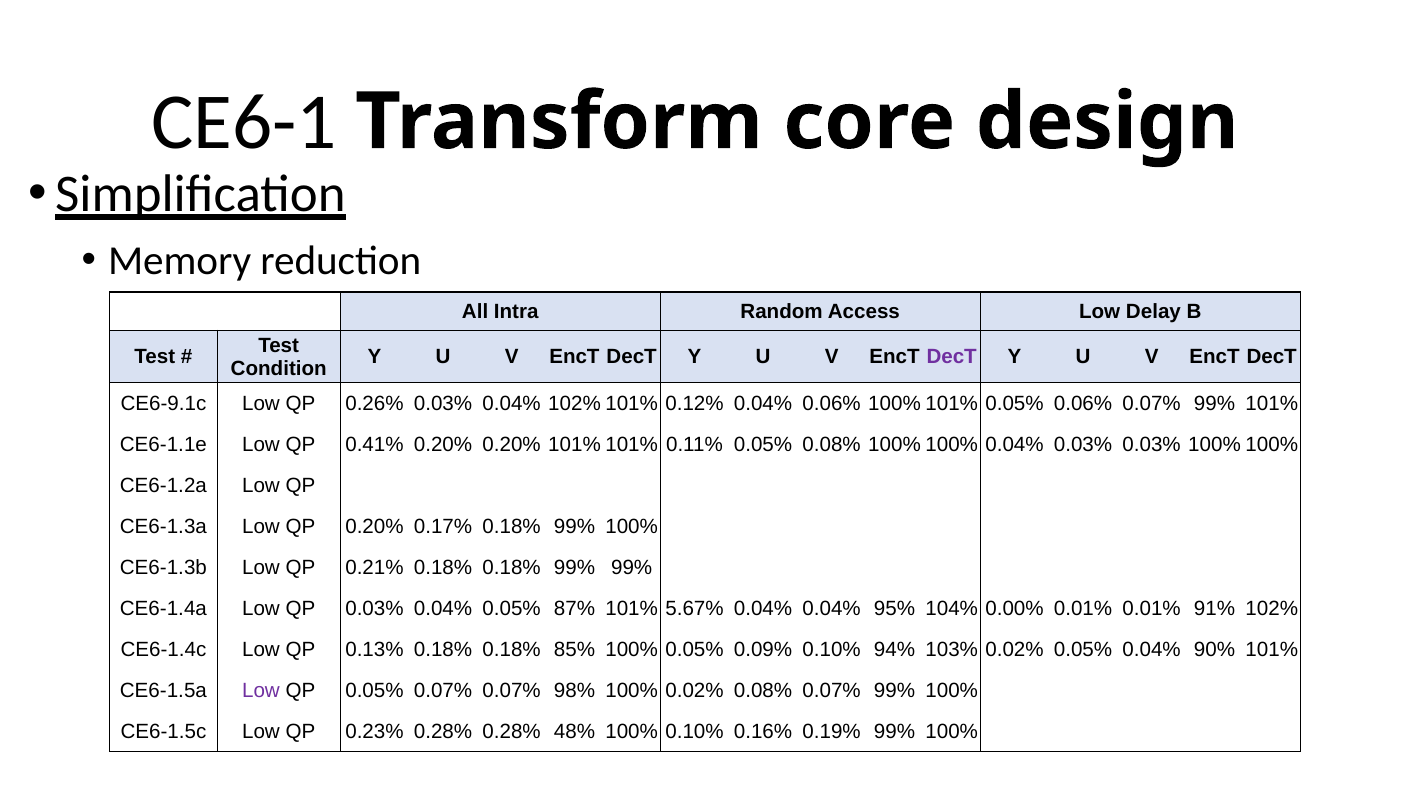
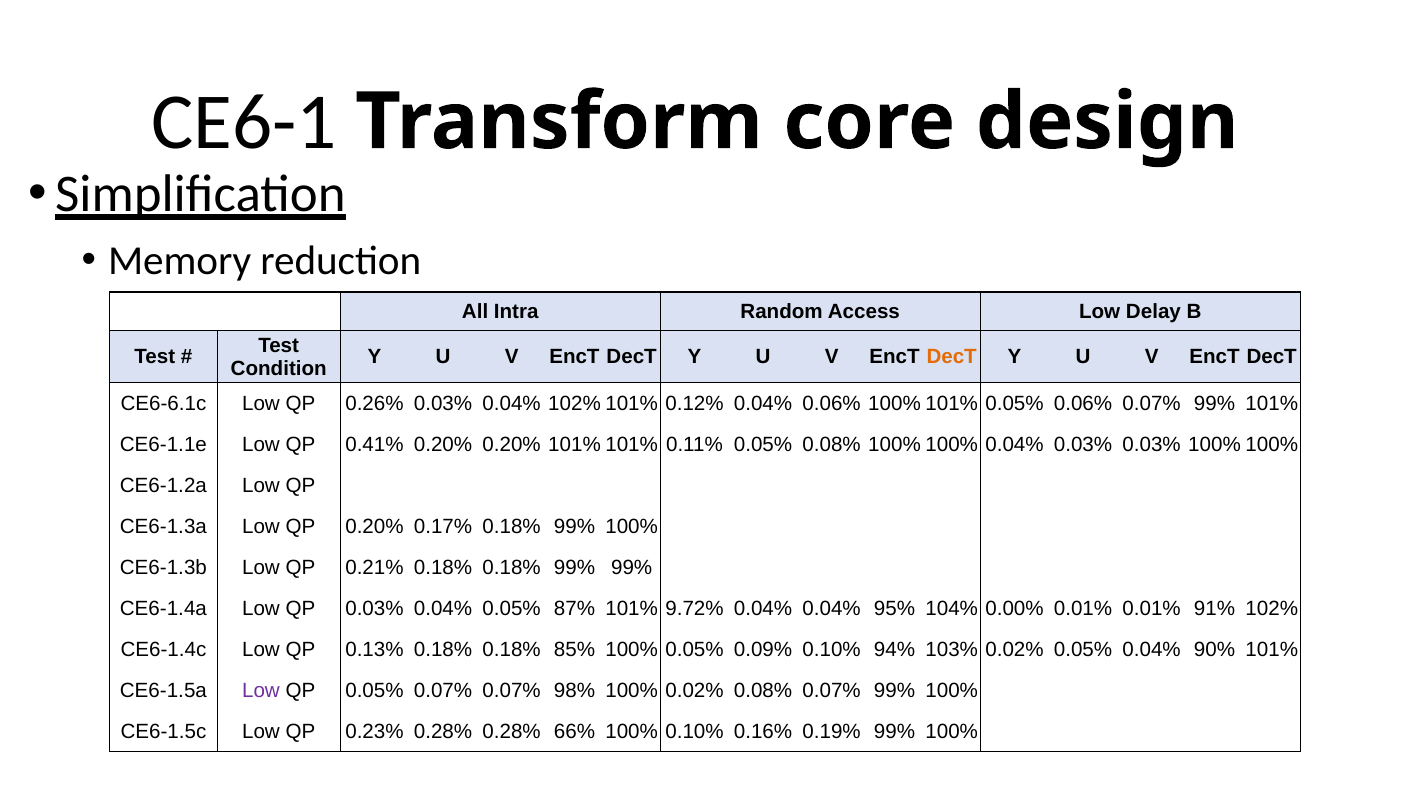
DecT at (952, 357) colour: purple -> orange
CE6-9.1c: CE6-9.1c -> CE6-6.1c
5.67%: 5.67% -> 9.72%
48%: 48% -> 66%
